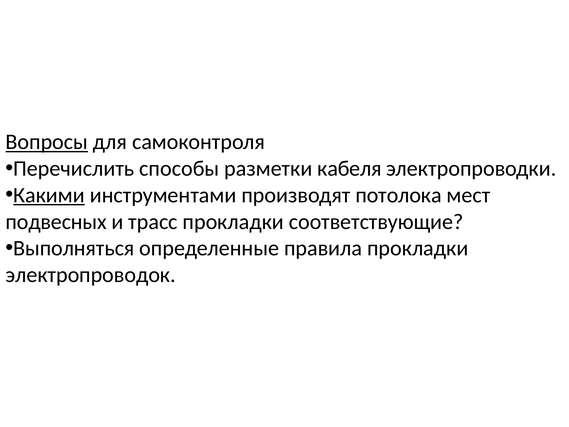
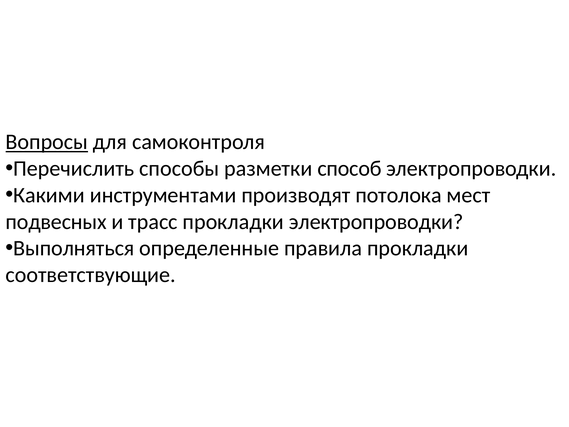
кабеля: кабеля -> способ
Какими underline: present -> none
прокладки соответствующие: соответствующие -> электропроводки
электропроводок: электропроводок -> соответствующие
